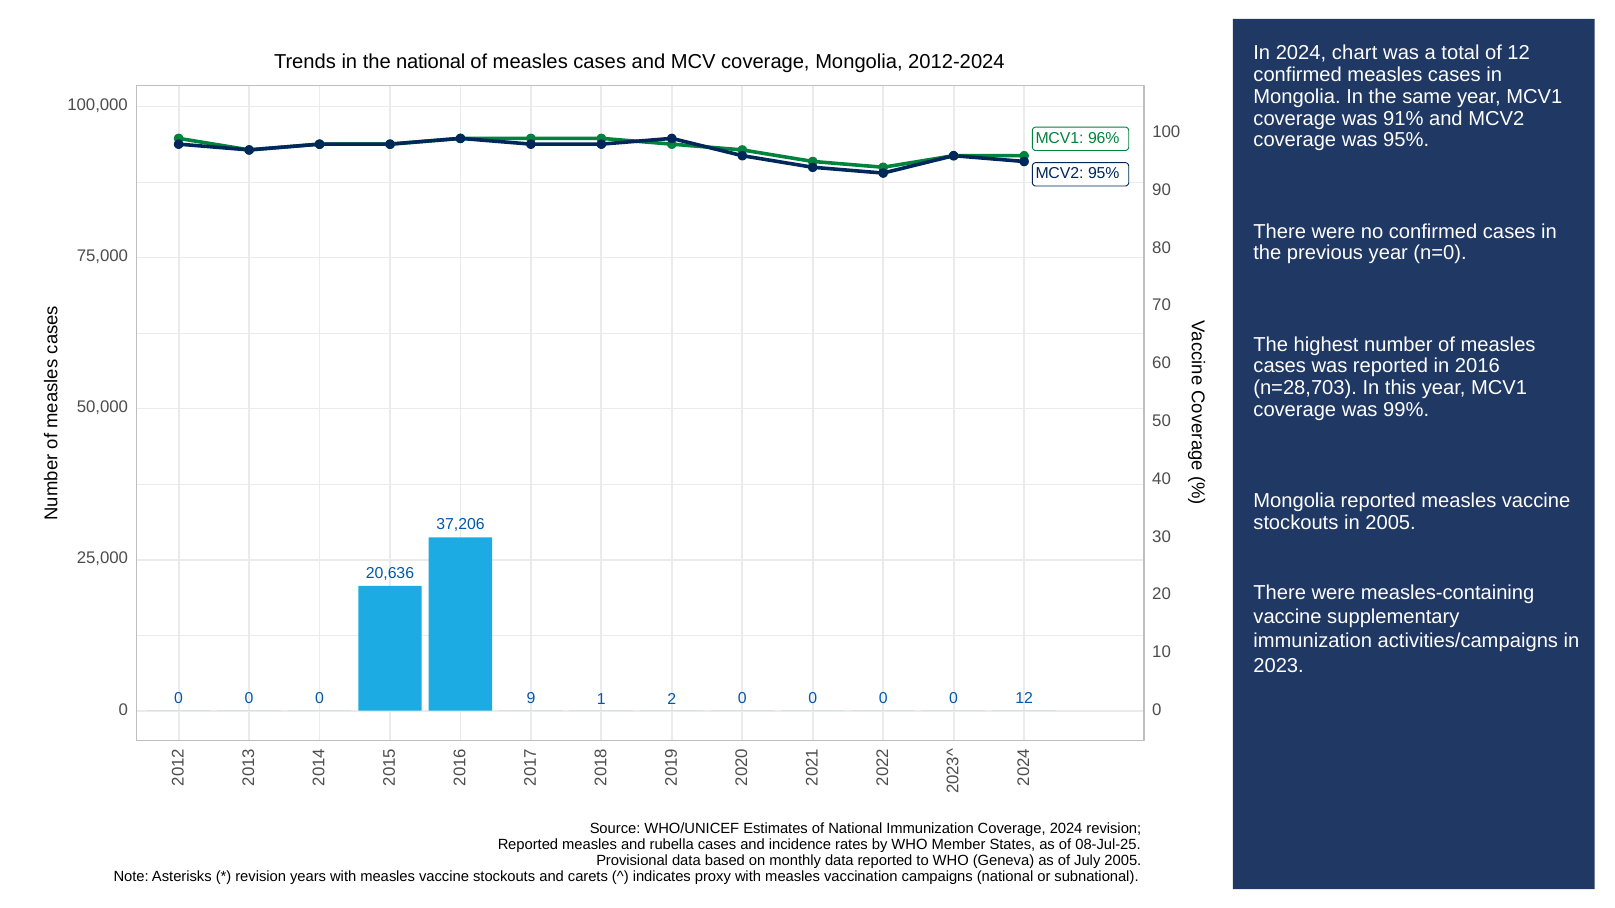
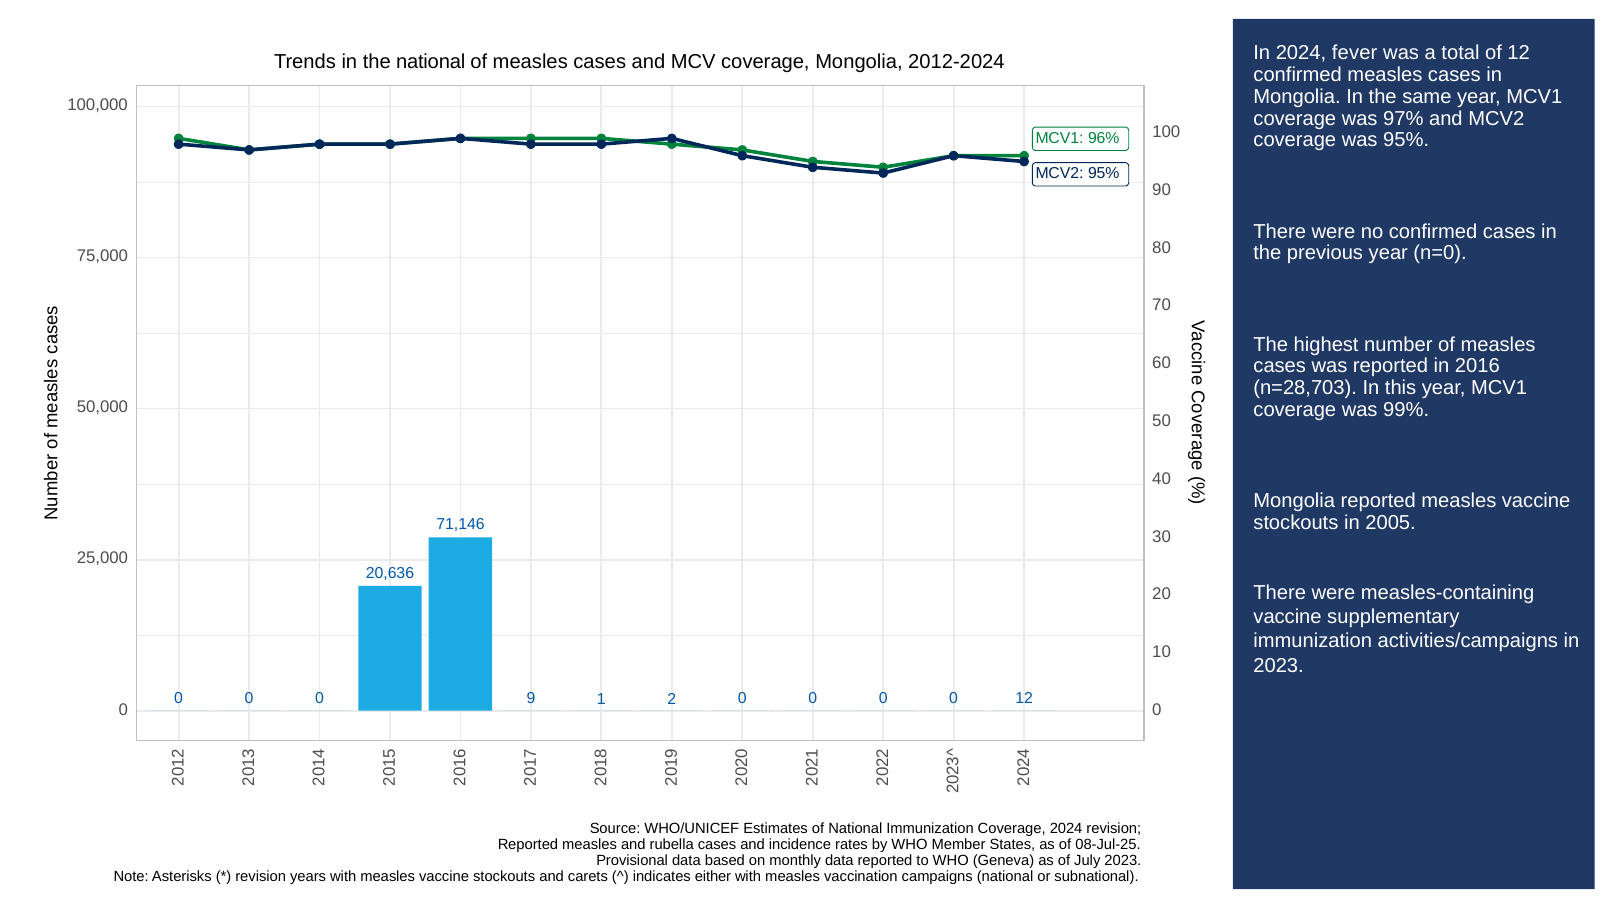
chart: chart -> fever
91%: 91% -> 97%
37,206: 37,206 -> 71,146
July 2005: 2005 -> 2023
proxy: proxy -> either
